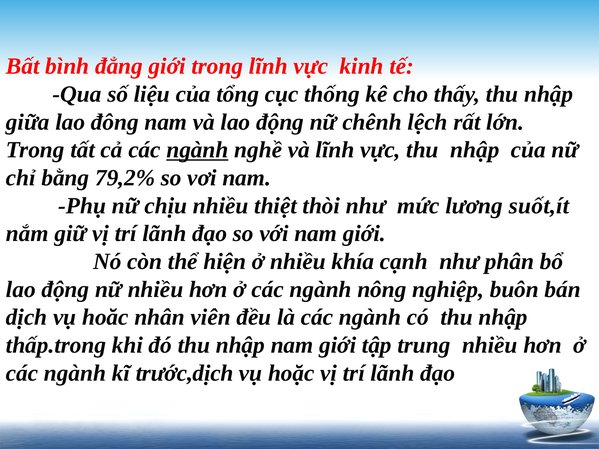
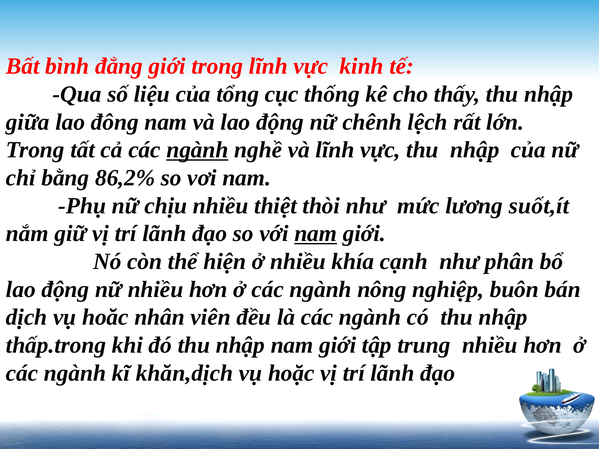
79,2%: 79,2% -> 86,2%
nam at (316, 234) underline: none -> present
trước,dịch: trước,dịch -> khăn,dịch
